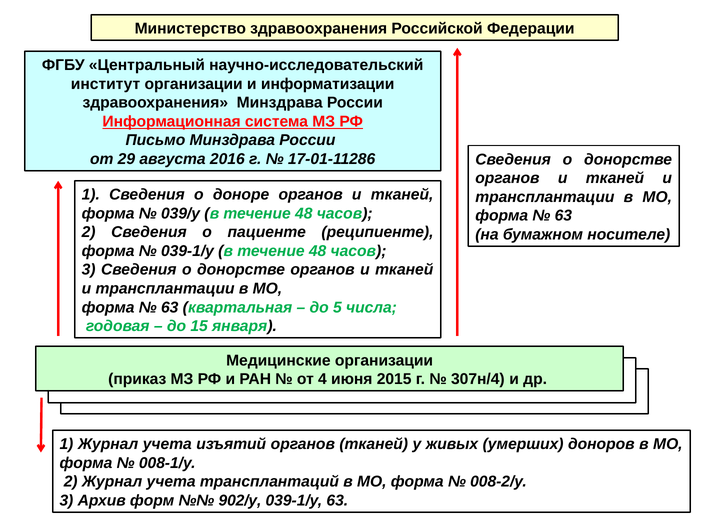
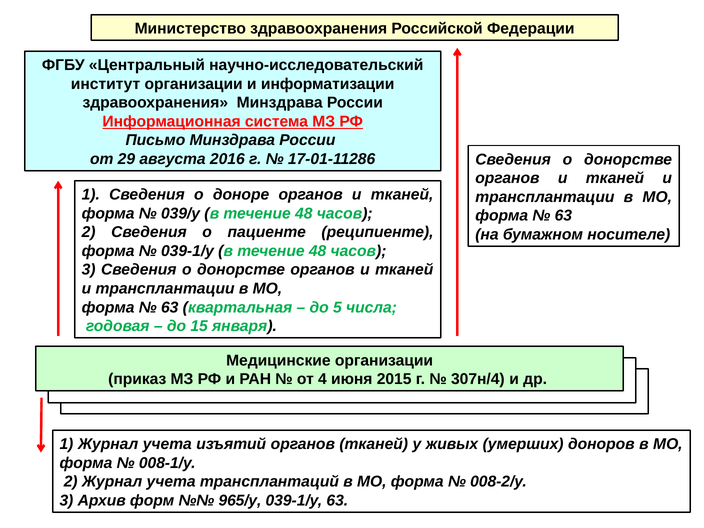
902/у: 902/у -> 965/у
